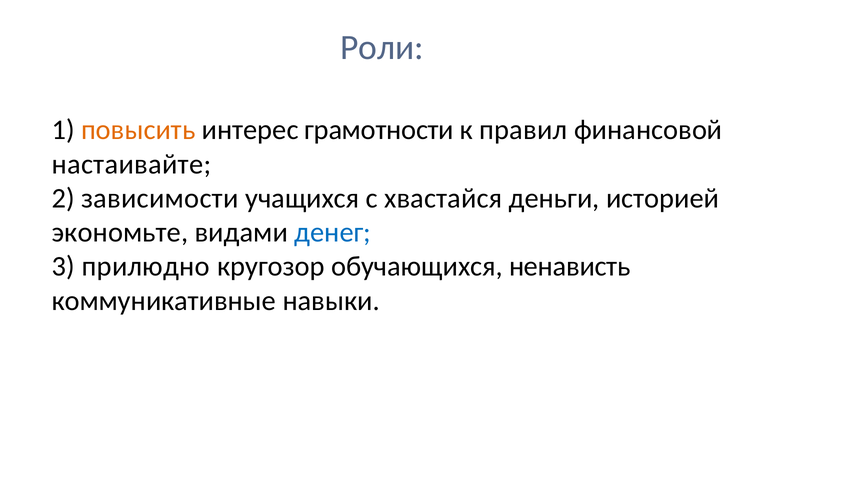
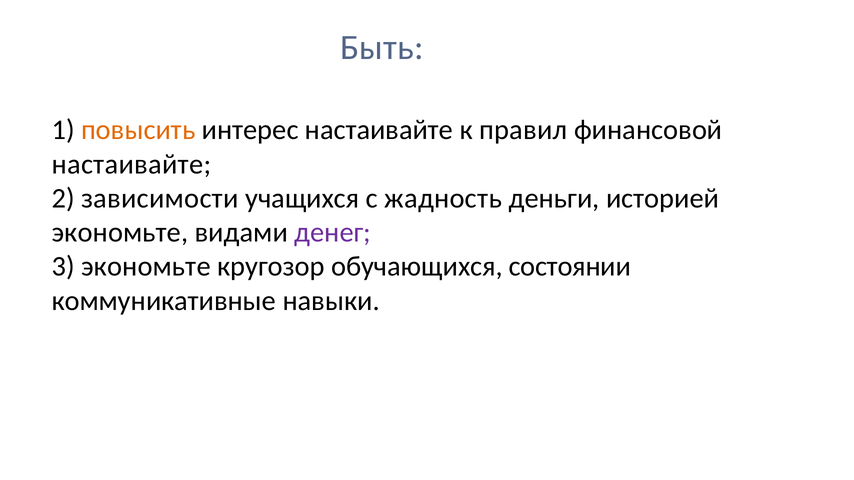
Роли: Роли -> Быть
интерес грамотности: грамотности -> настаивайте
хвастайся: хвастайся -> жадность
денег colour: blue -> purple
3 прилюдно: прилюдно -> экономьте
ненависть: ненависть -> состоянии
